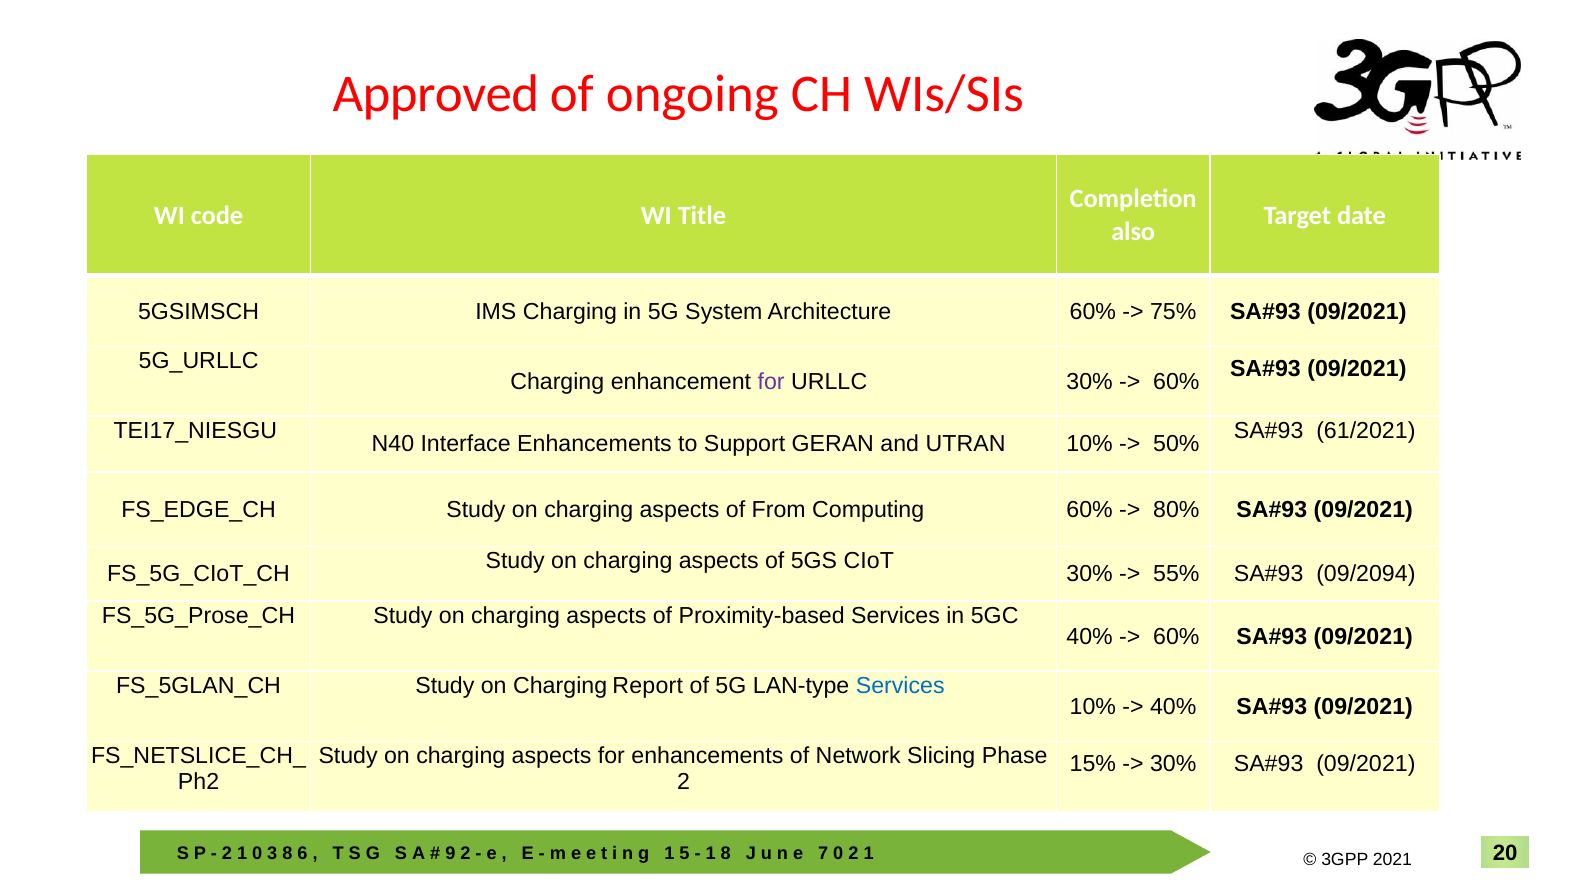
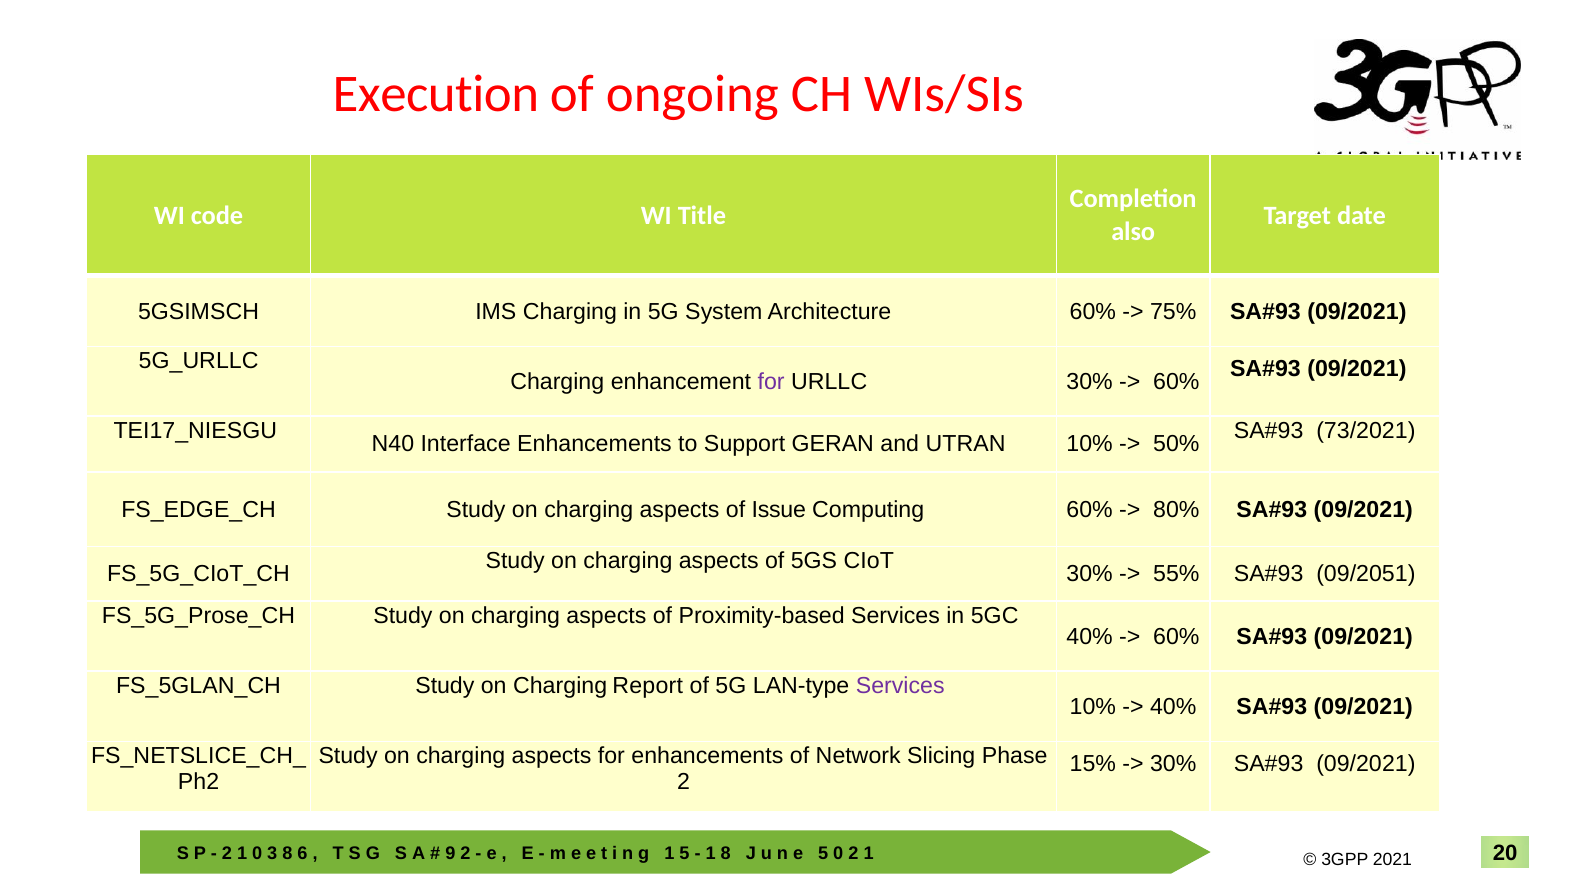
Approved: Approved -> Execution
61/2021: 61/2021 -> 73/2021
From: From -> Issue
09/2094: 09/2094 -> 09/2051
Services at (900, 686) colour: blue -> purple
7 at (823, 854): 7 -> 5
